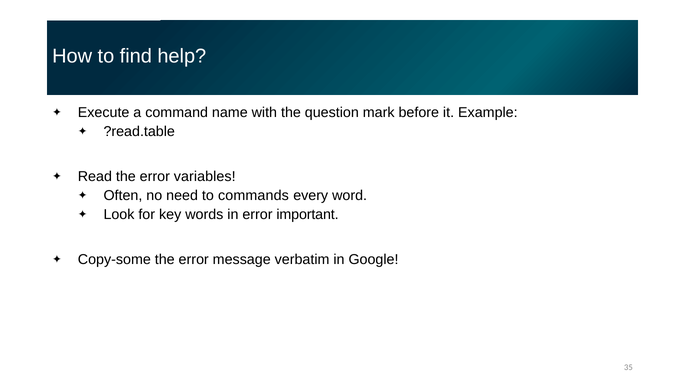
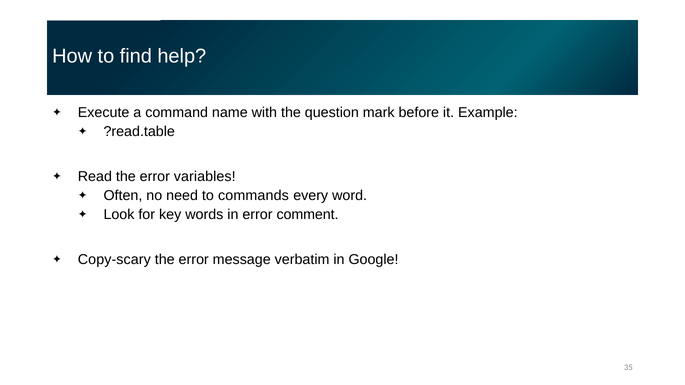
important: important -> comment
Copy-some: Copy-some -> Copy-scary
